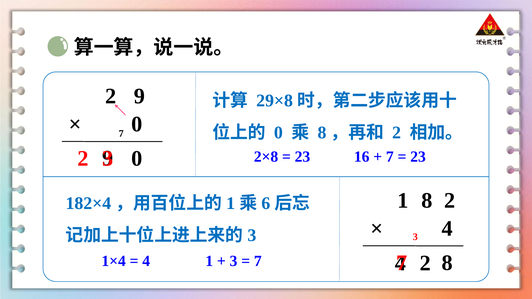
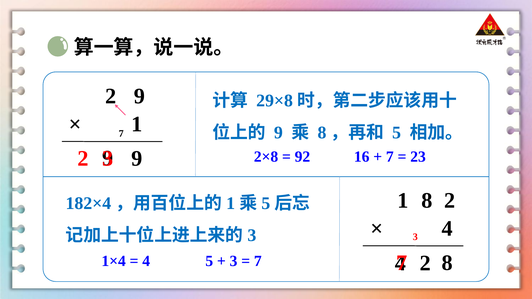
0 at (137, 124): 0 -> 1
0 at (278, 133): 0 -> 9
2 at (397, 133): 2 -> 5
0 at (137, 159): 0 -> 9
23 at (302, 157): 23 -> 92
6 at (266, 204): 6 -> 5
4 1: 1 -> 5
